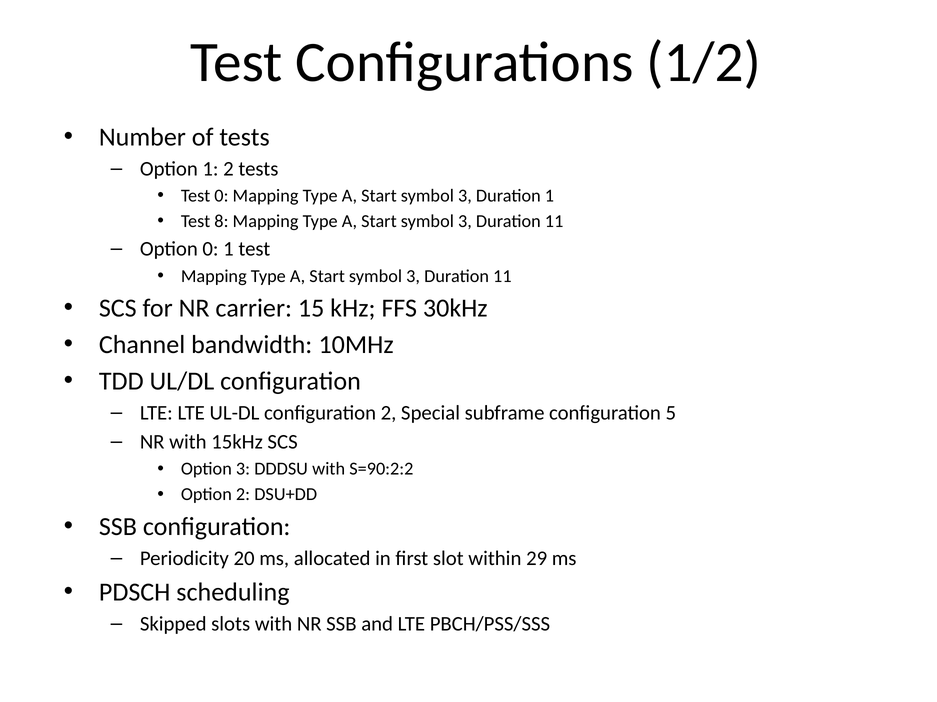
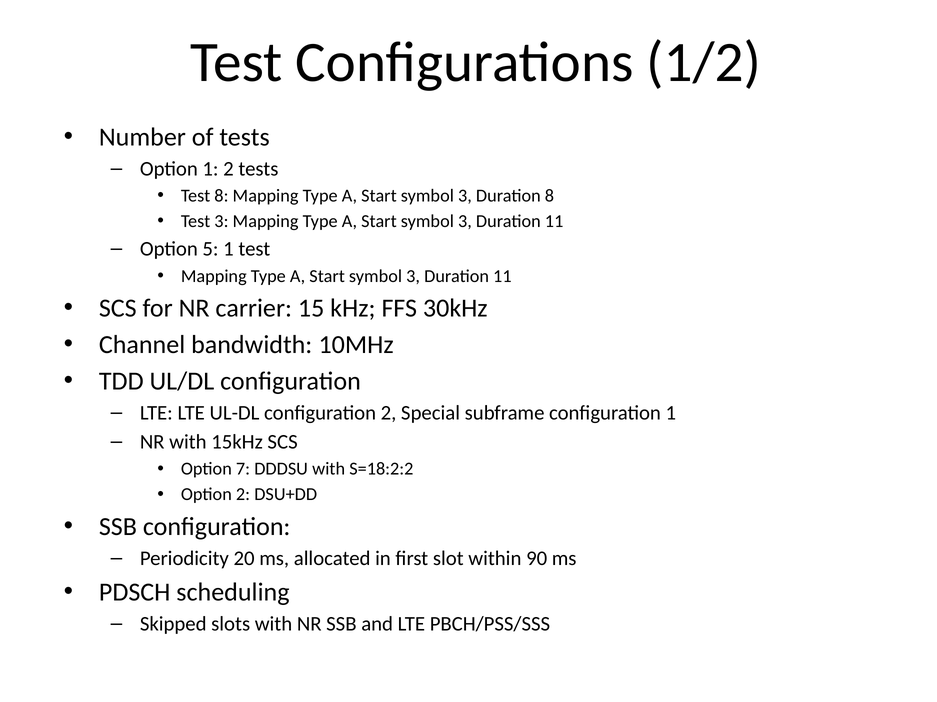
Test 0: 0 -> 8
Duration 1: 1 -> 8
Test 8: 8 -> 3
Option 0: 0 -> 5
configuration 5: 5 -> 1
Option 3: 3 -> 7
S=90:2:2: S=90:2:2 -> S=18:2:2
29: 29 -> 90
